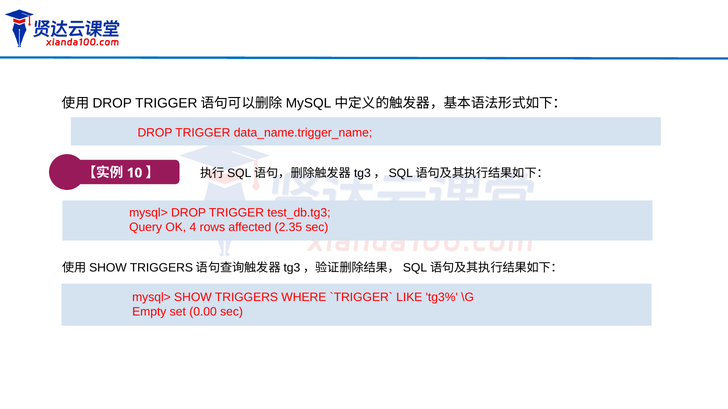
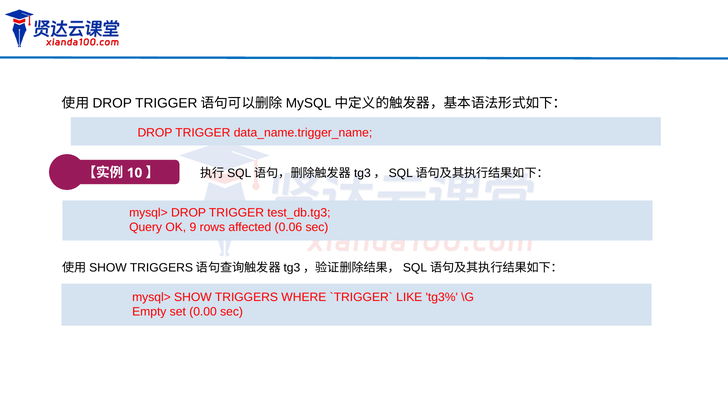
4: 4 -> 9
2.35: 2.35 -> 0.06
